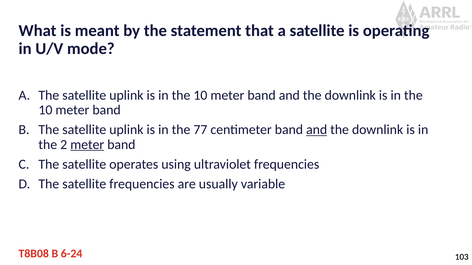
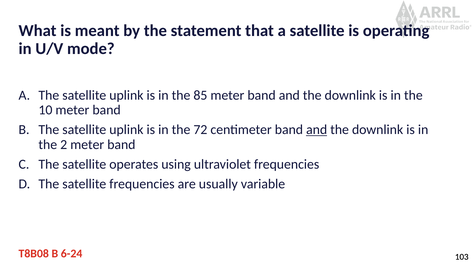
10 at (200, 95): 10 -> 85
77: 77 -> 72
meter at (87, 145) underline: present -> none
